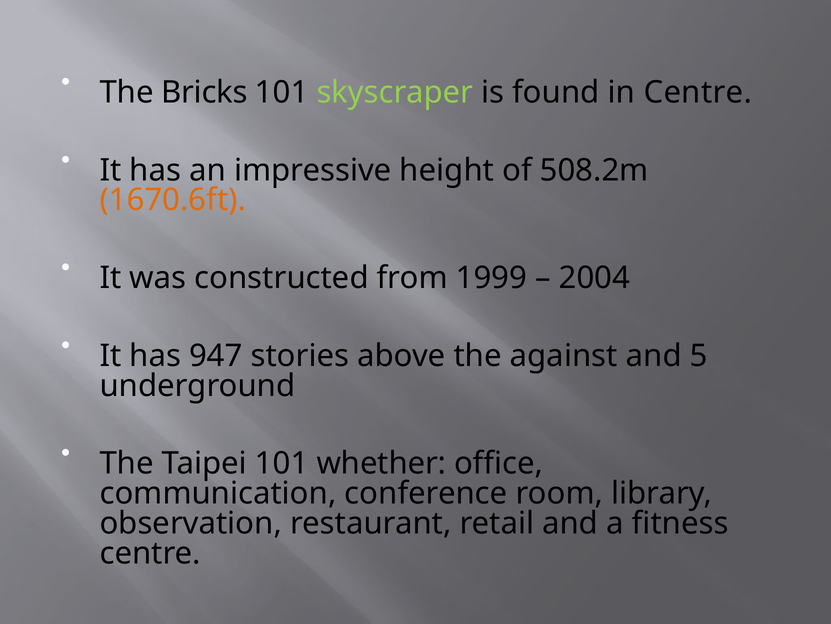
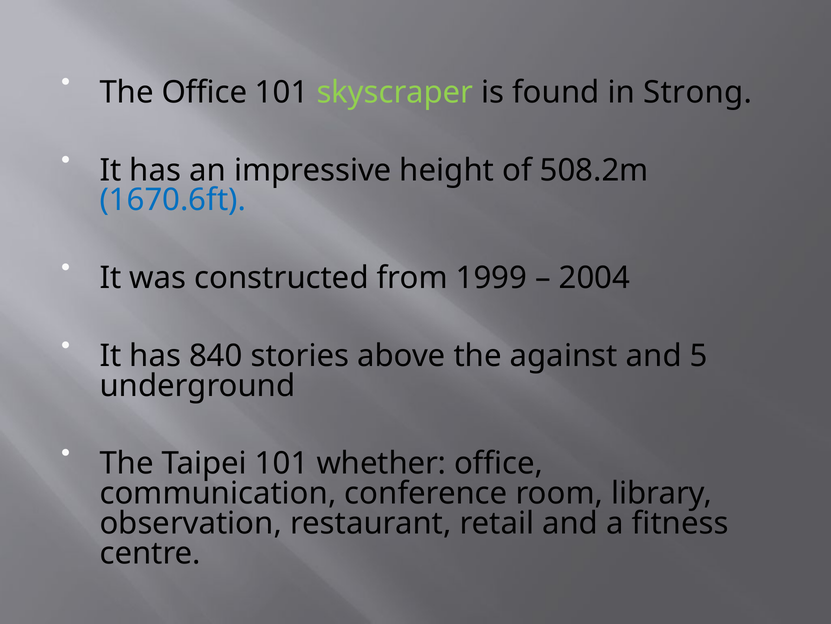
The Bricks: Bricks -> Office
in Centre: Centre -> Strong
1670.6ft colour: orange -> blue
947: 947 -> 840
